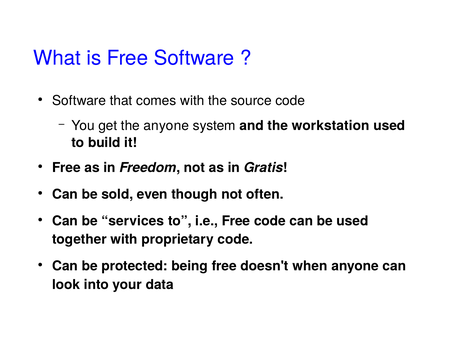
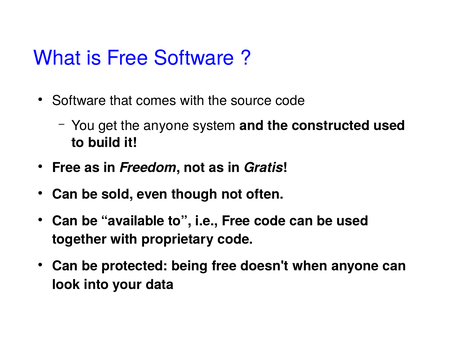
workstation: workstation -> constructed
services: services -> available
